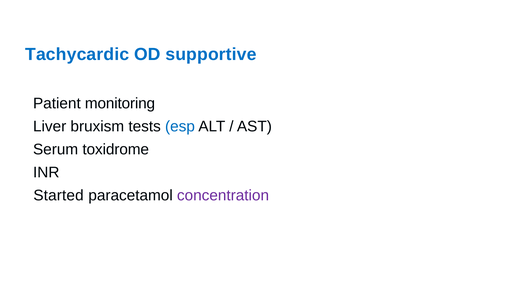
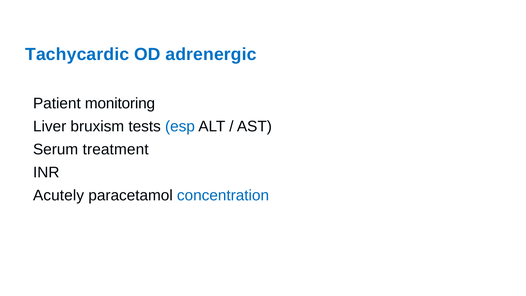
supportive: supportive -> adrenergic
toxidrome: toxidrome -> treatment
Started: Started -> Acutely
concentration colour: purple -> blue
